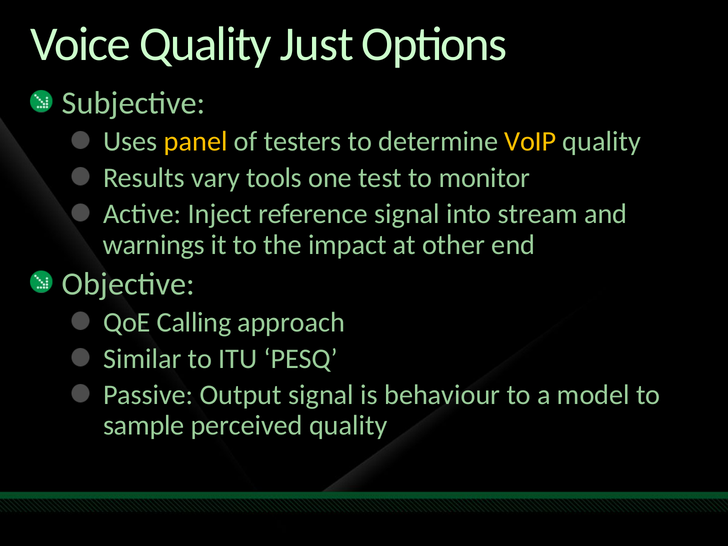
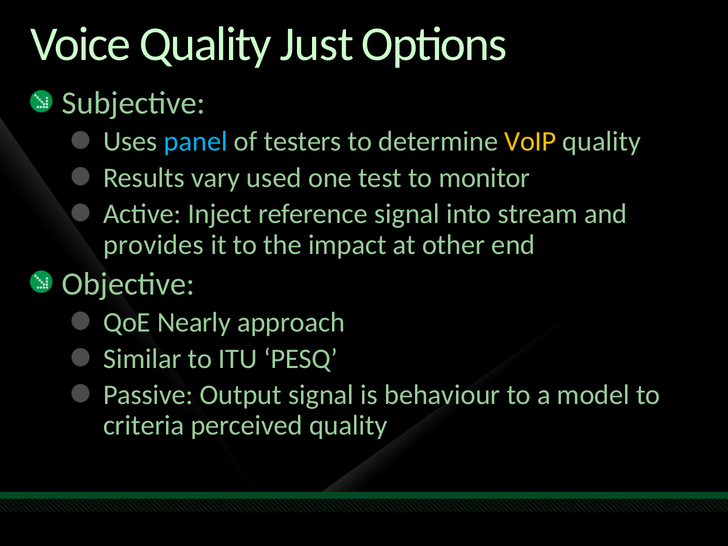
panel colour: yellow -> light blue
tools: tools -> used
warnings: warnings -> provides
Calling: Calling -> Nearly
sample: sample -> criteria
